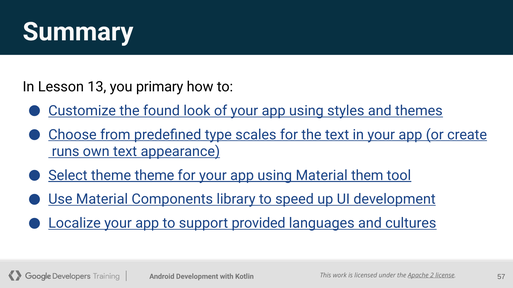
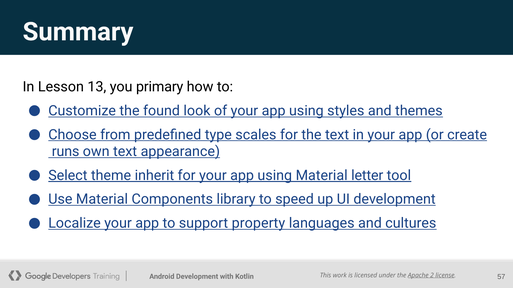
theme theme: theme -> inherit
them: them -> letter
provided: provided -> property
